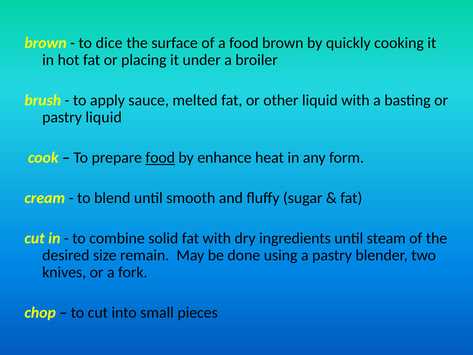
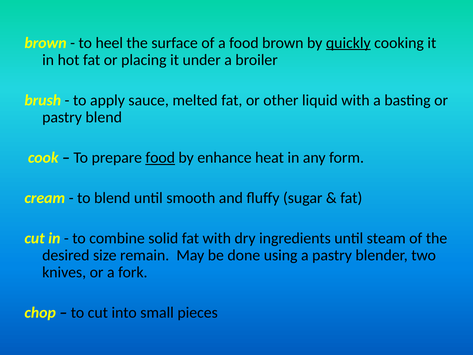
dice: dice -> heel
quickly underline: none -> present
pastry liquid: liquid -> blend
